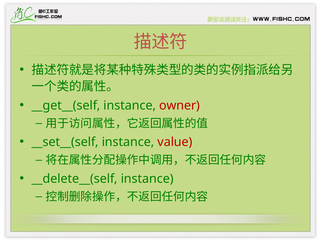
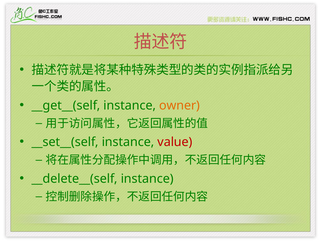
owner colour: red -> orange
